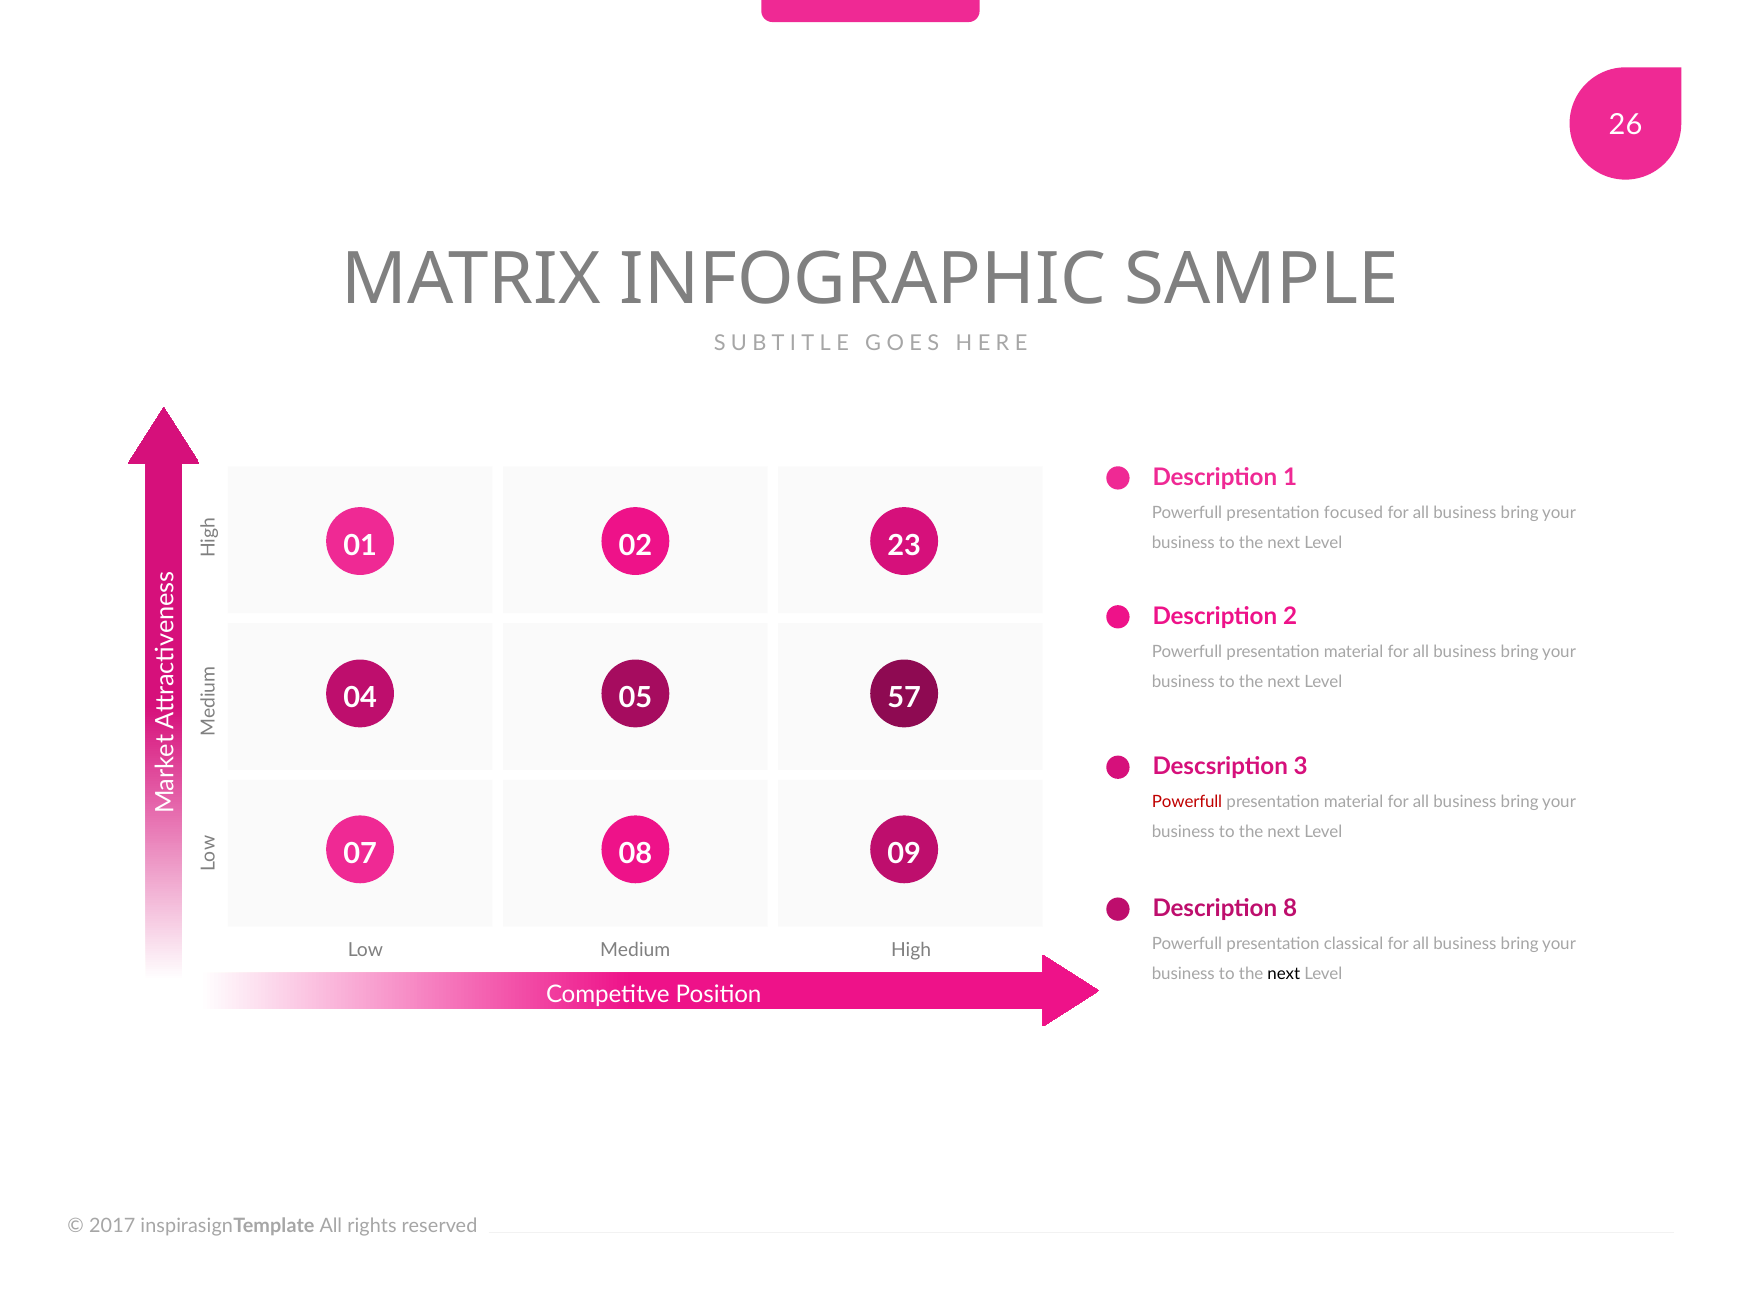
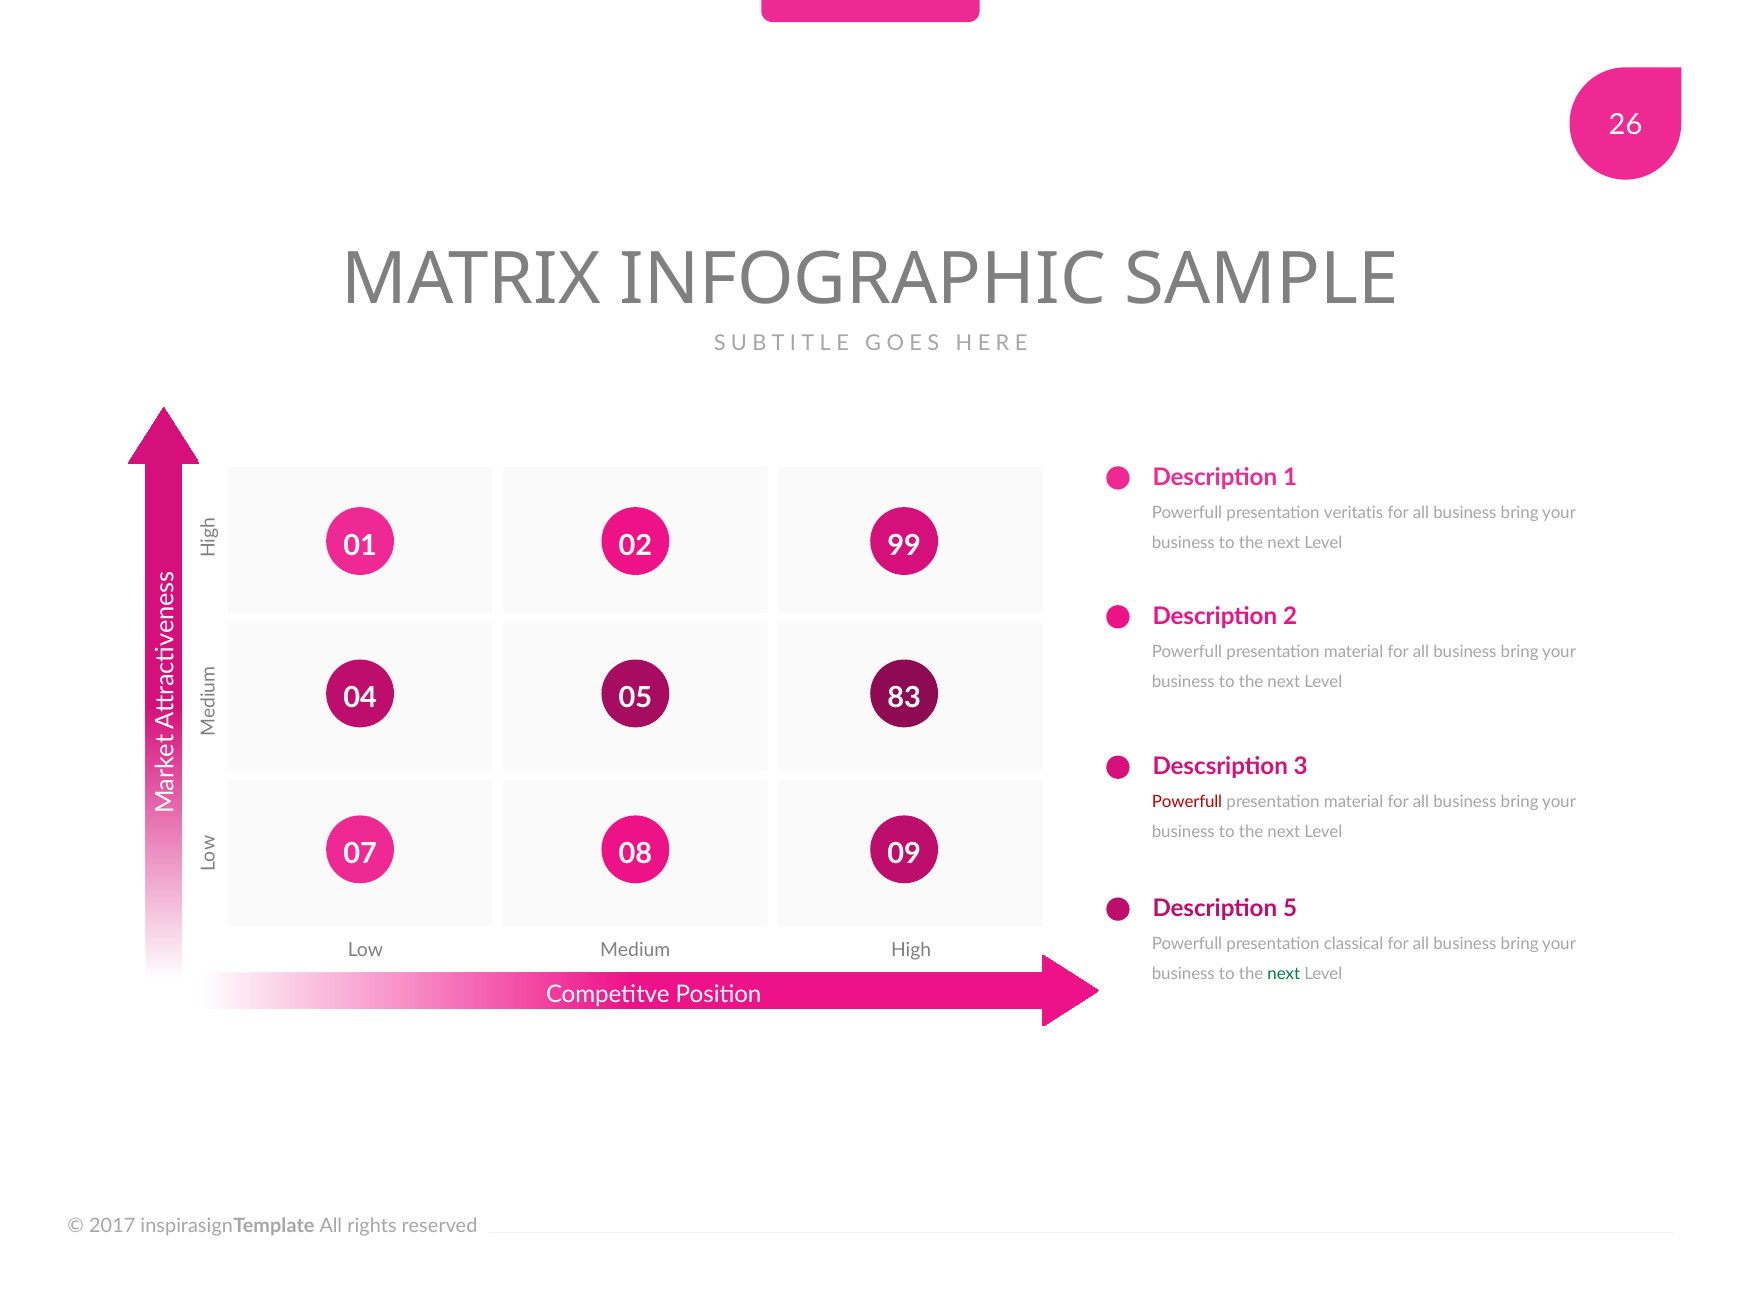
focused: focused -> veritatis
23: 23 -> 99
57: 57 -> 83
8: 8 -> 5
next at (1284, 974) colour: black -> green
